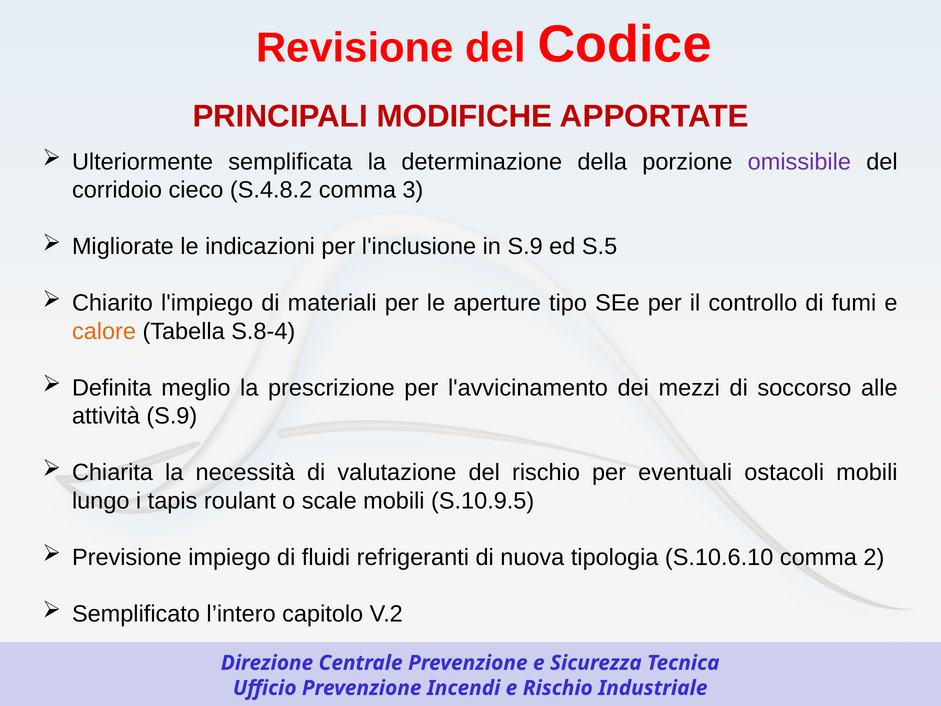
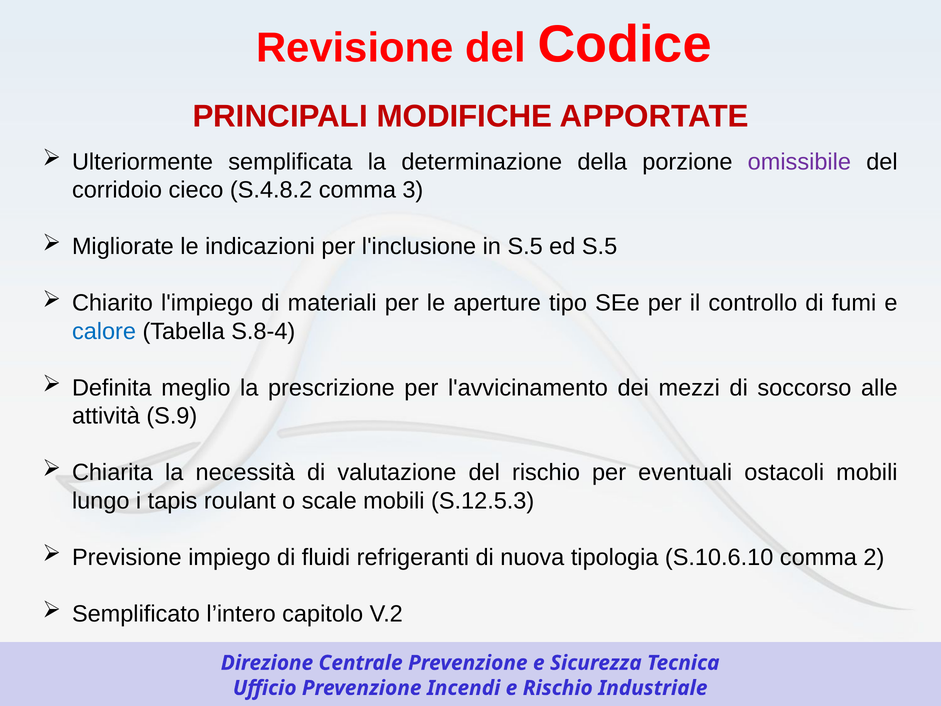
in S.9: S.9 -> S.5
calore colour: orange -> blue
S.10.9.5: S.10.9.5 -> S.12.5.3
